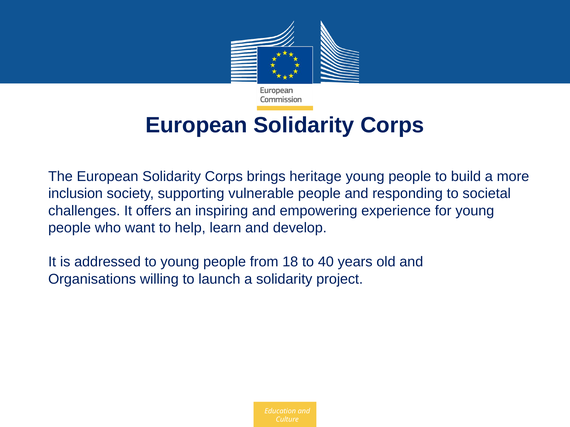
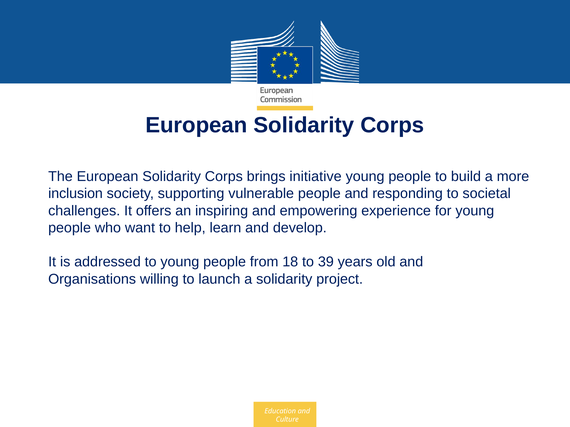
heritage: heritage -> initiative
40: 40 -> 39
